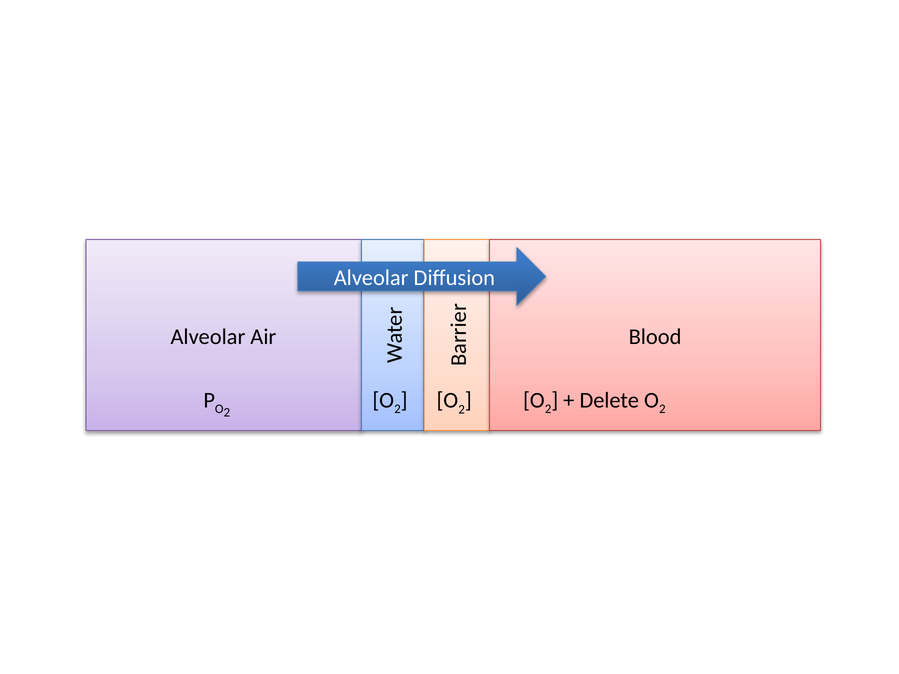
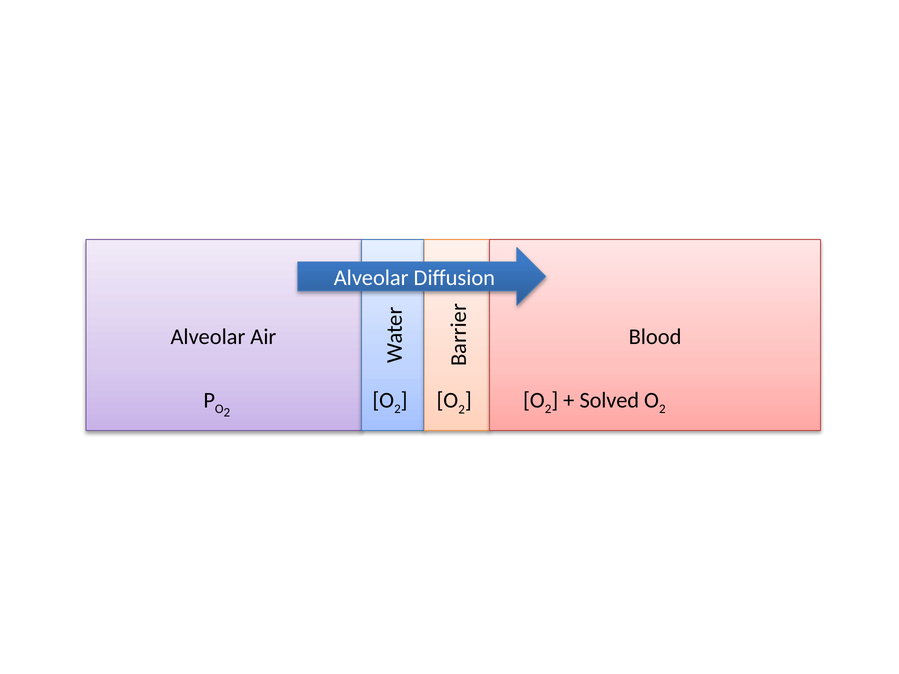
Delete: Delete -> Solved
